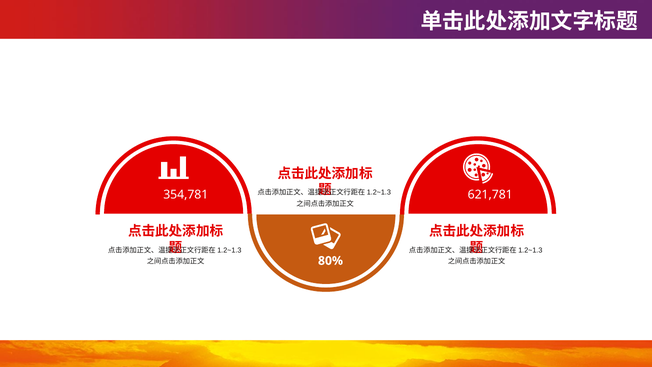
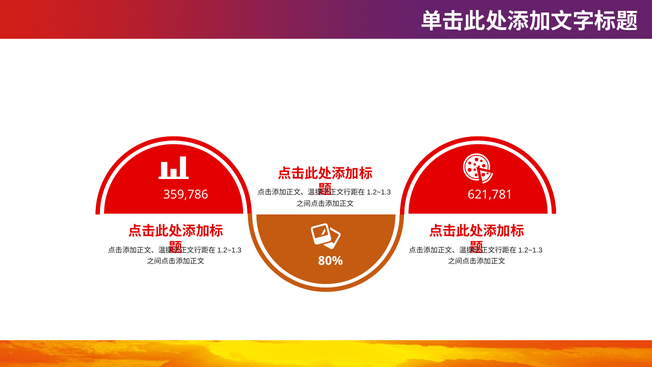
354,781: 354,781 -> 359,786
